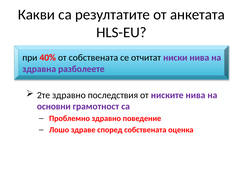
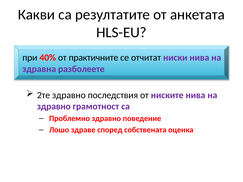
от собствената: собствената -> практичните
основни at (54, 107): основни -> здравно
